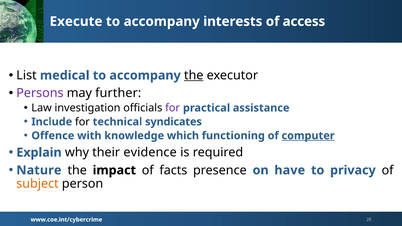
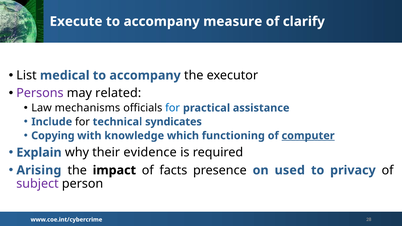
interests: interests -> measure
access: access -> clarify
the at (194, 75) underline: present -> none
further: further -> related
investigation: investigation -> mechanisms
for at (173, 108) colour: purple -> blue
Offence: Offence -> Copying
Nature: Nature -> Arising
have: have -> used
subject colour: orange -> purple
